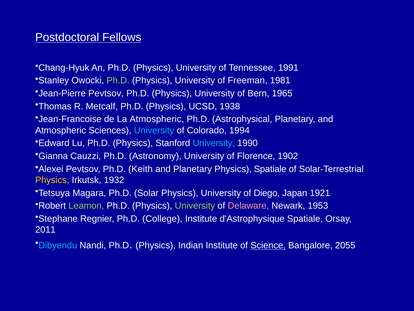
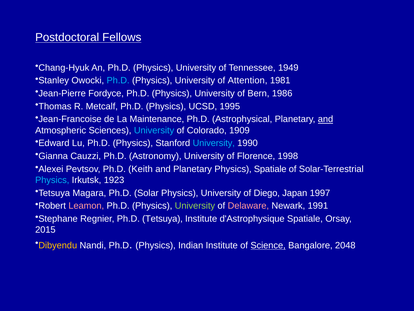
1991: 1991 -> 1949
Ph.D at (118, 80) colour: light green -> light blue
Freeman: Freeman -> Attention
Jean-Pierre Pevtsov: Pevtsov -> Fordyce
1965: 1965 -> 1986
1938: 1938 -> 1995
La Atmospheric: Atmospheric -> Maintenance
and at (326, 119) underline: none -> present
1994: 1994 -> 1909
1902: 1902 -> 1998
Physics at (52, 180) colour: yellow -> light blue
1932: 1932 -> 1923
1921: 1921 -> 1997
Leamon colour: light green -> pink
1953: 1953 -> 1991
Ph.D College: College -> Tetsuya
2011: 2011 -> 2015
Dibyendu colour: light blue -> yellow
2055: 2055 -> 2048
